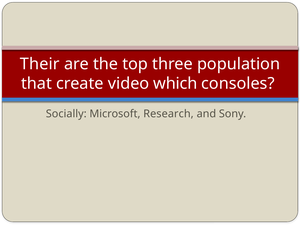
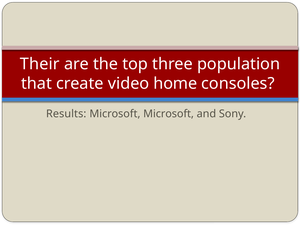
which: which -> home
Socially: Socially -> Results
Microsoft Research: Research -> Microsoft
